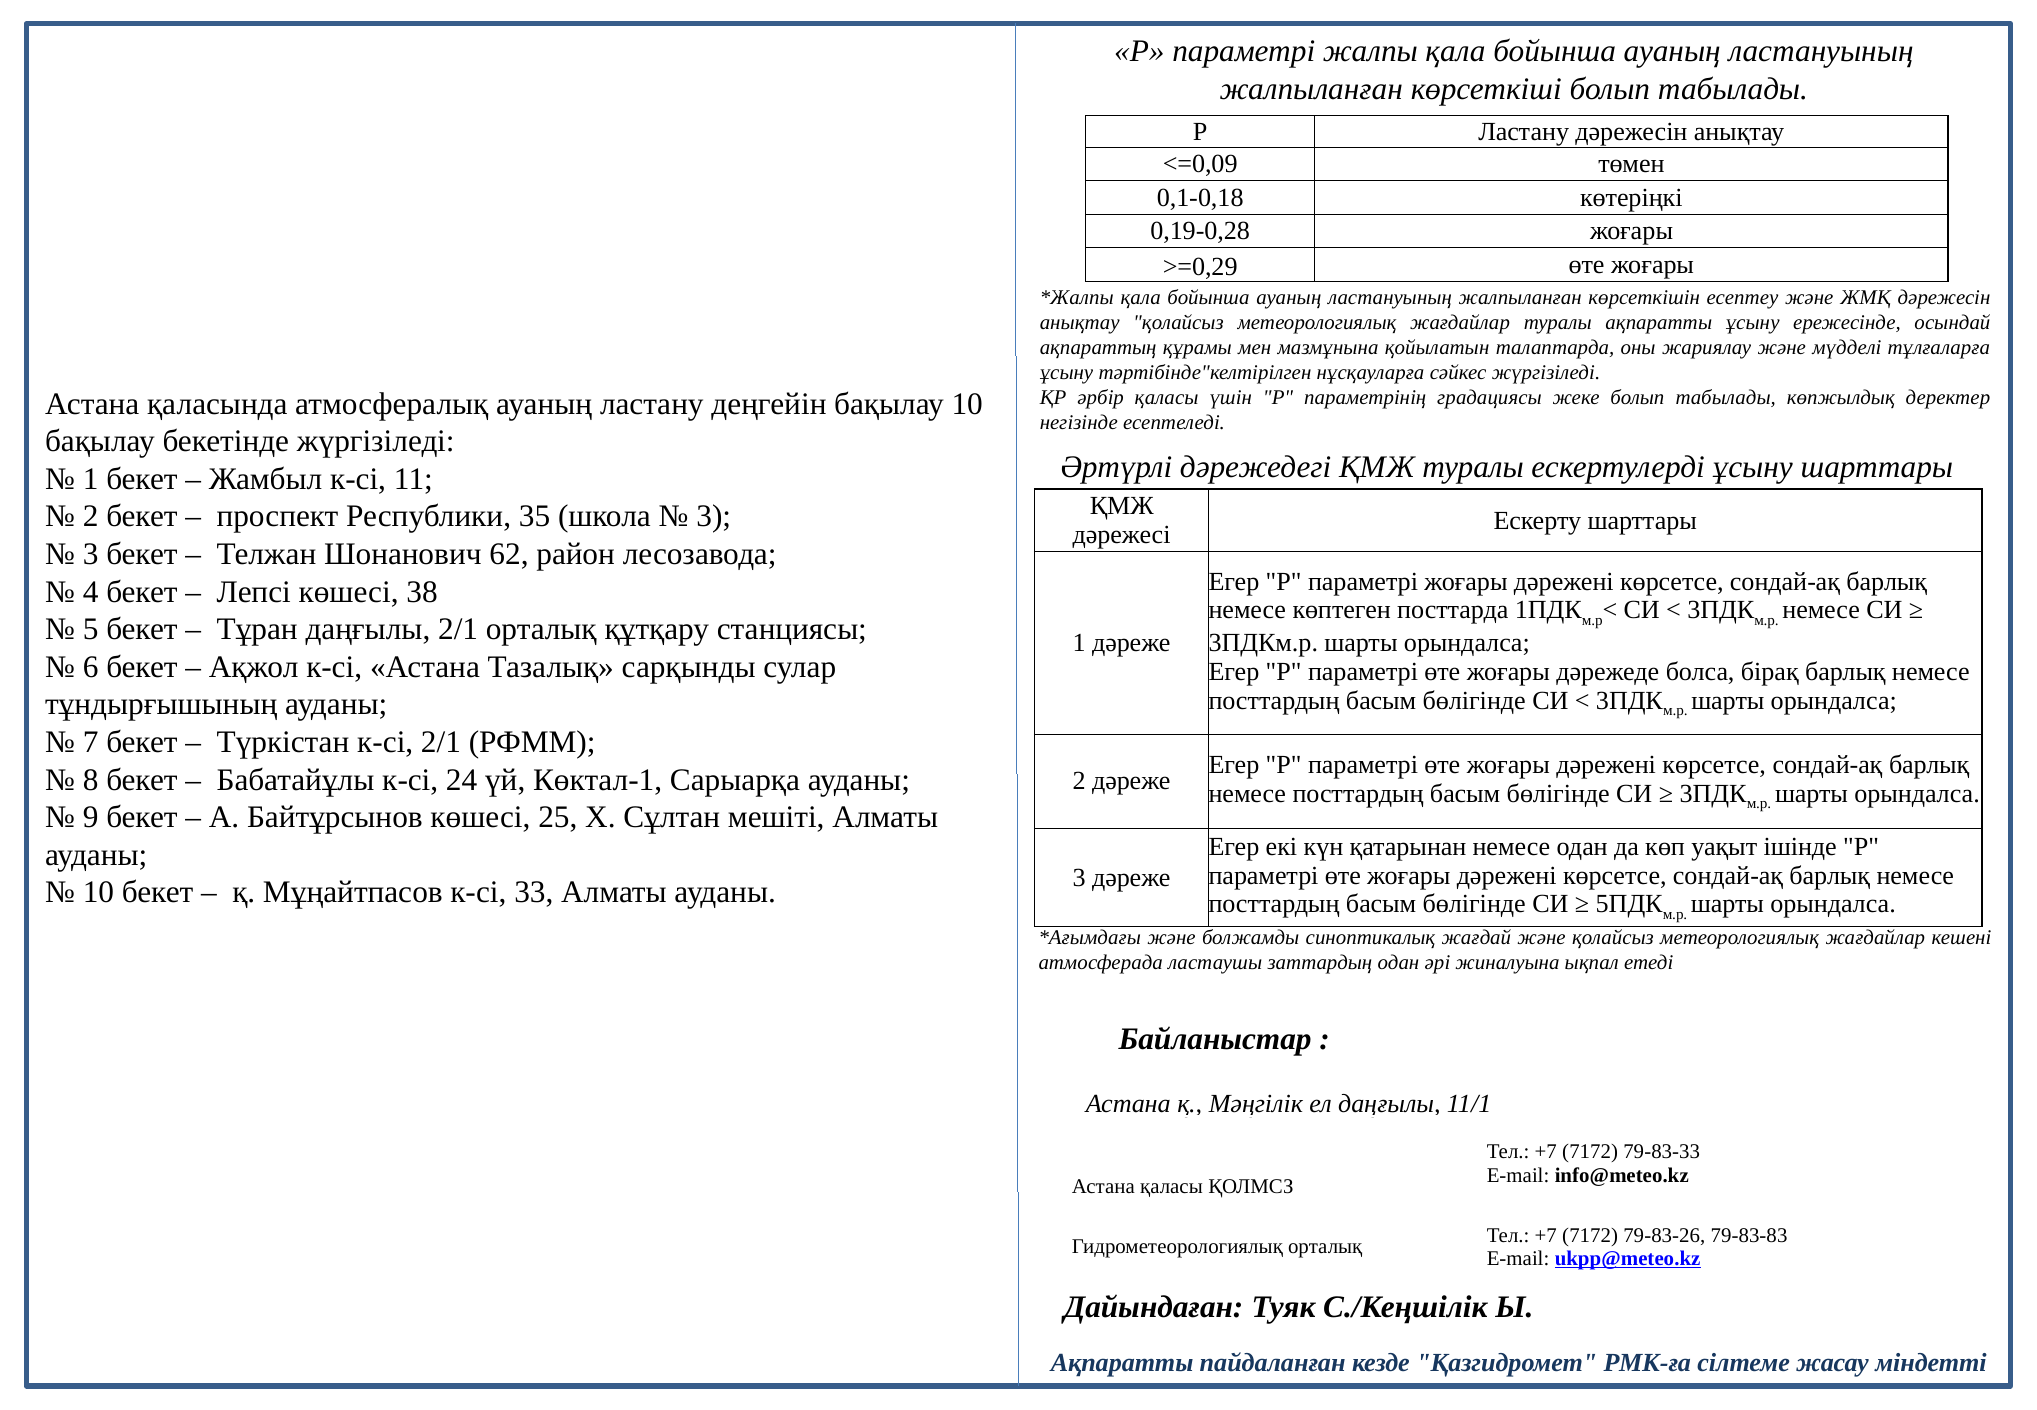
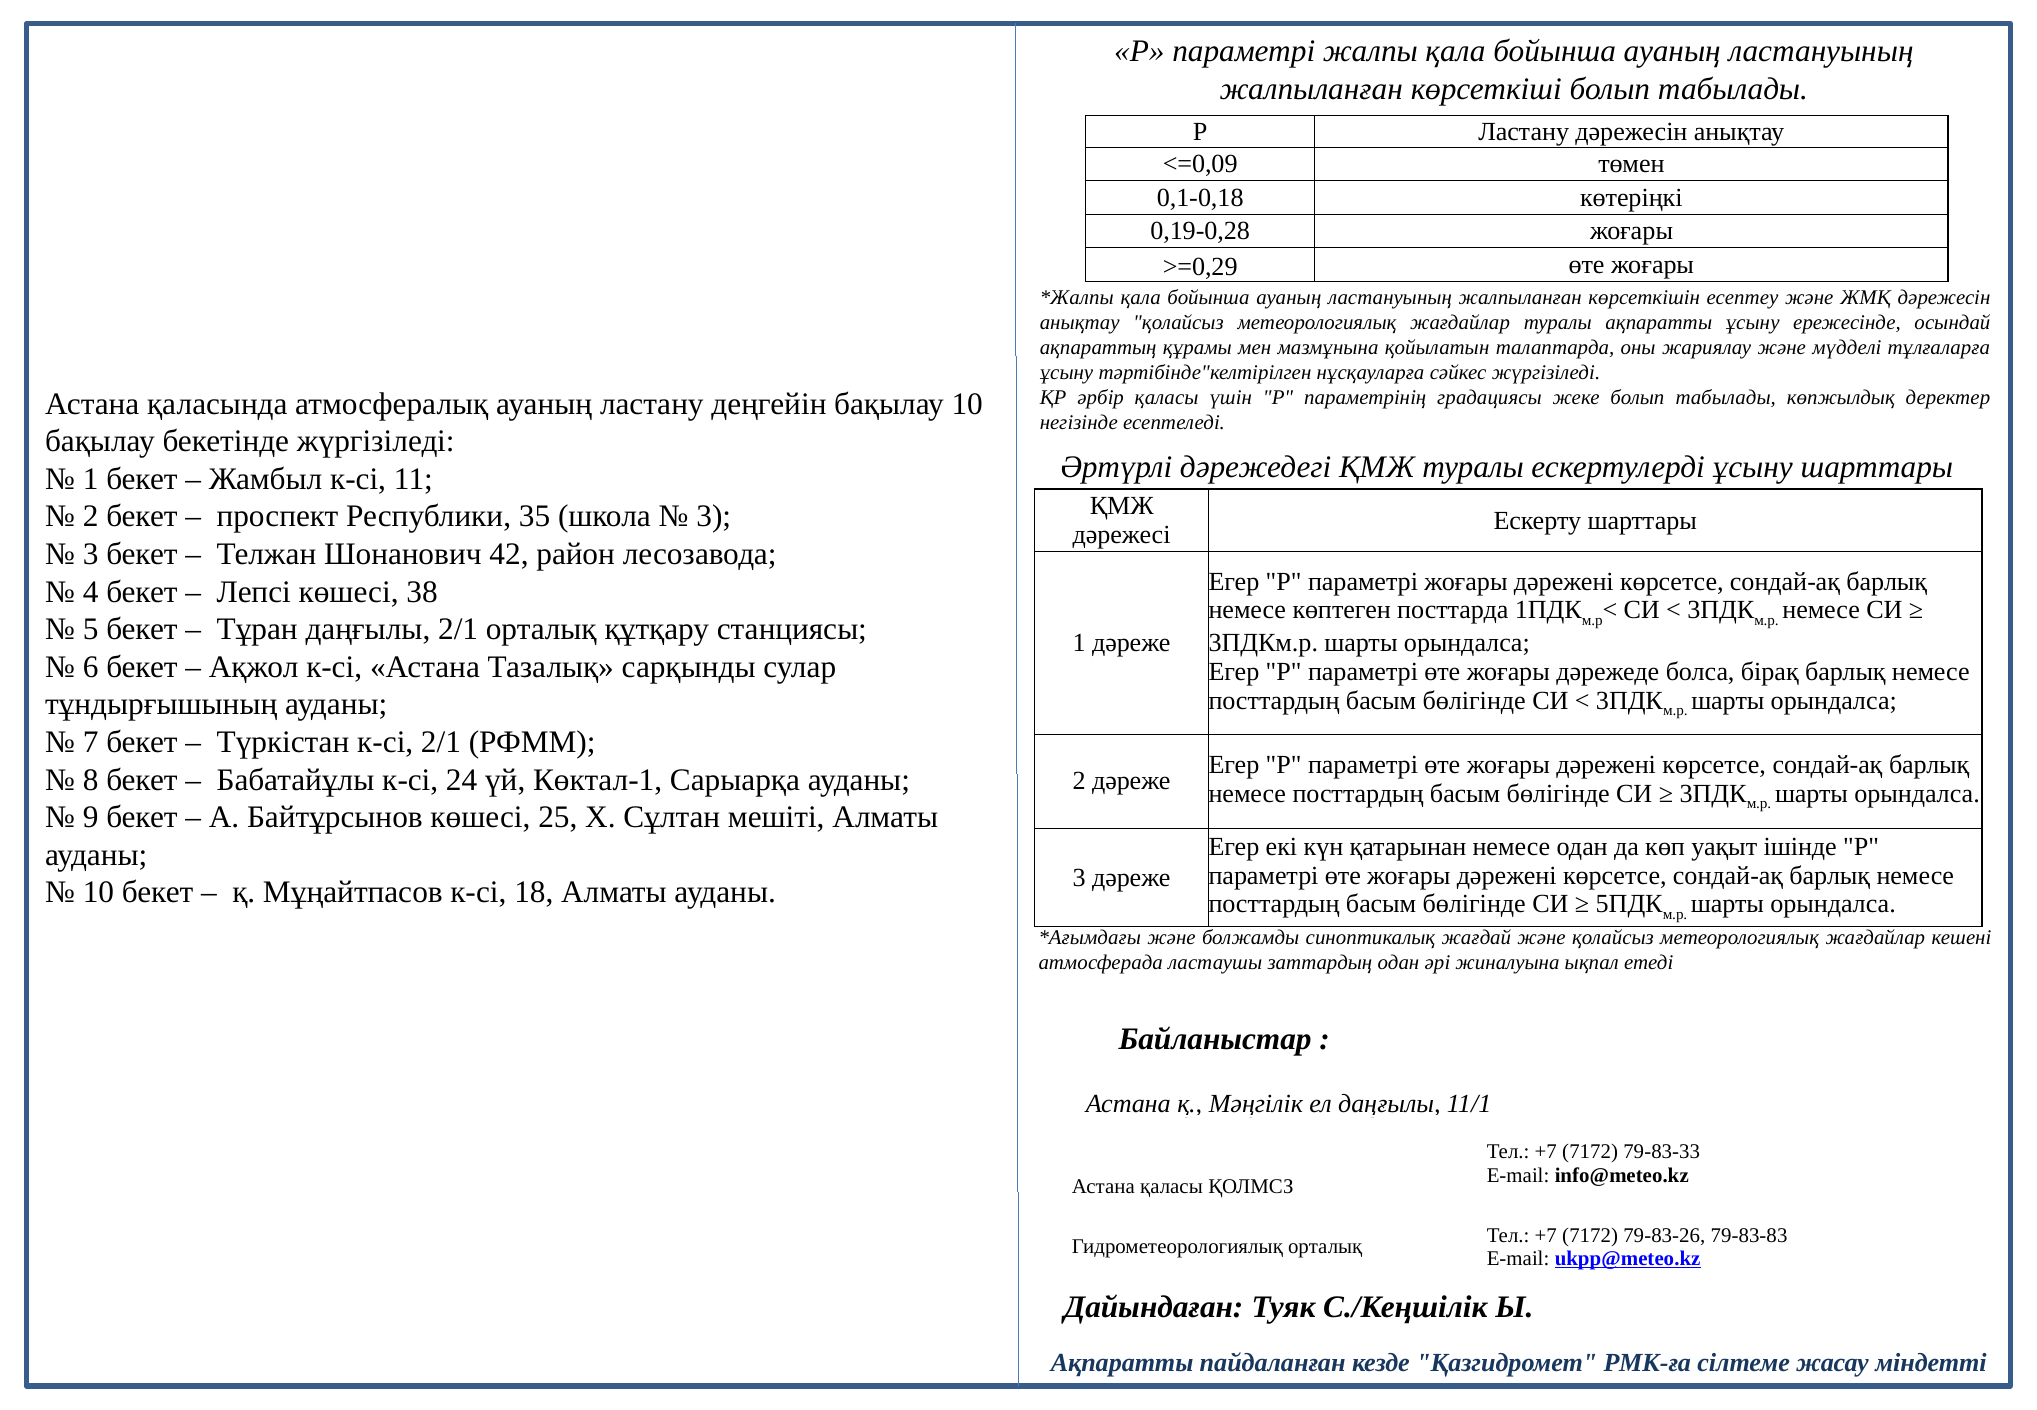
62: 62 -> 42
33: 33 -> 18
